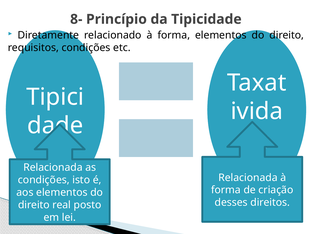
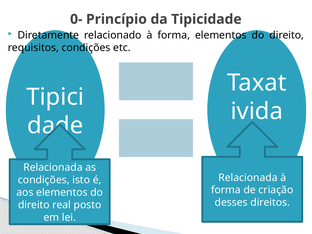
8-: 8- -> 0-
